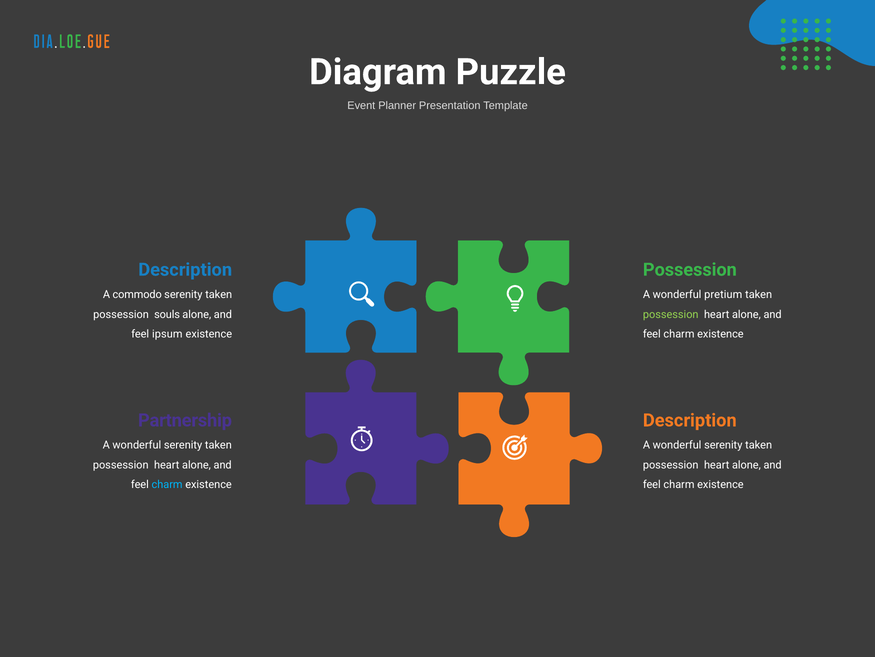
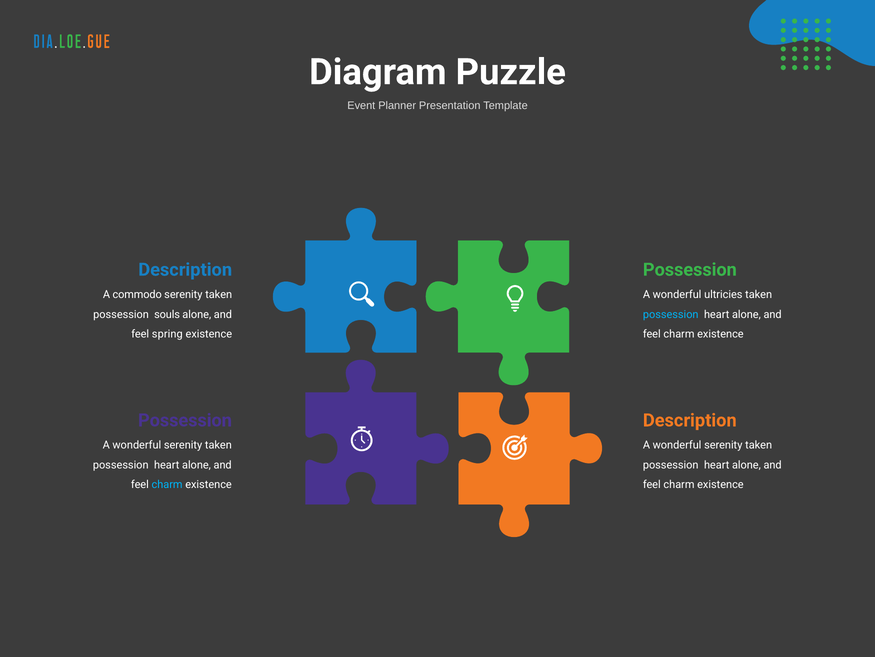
pretium: pretium -> ultricies
possession at (671, 314) colour: light green -> light blue
ipsum: ipsum -> spring
Partnership at (185, 420): Partnership -> Possession
